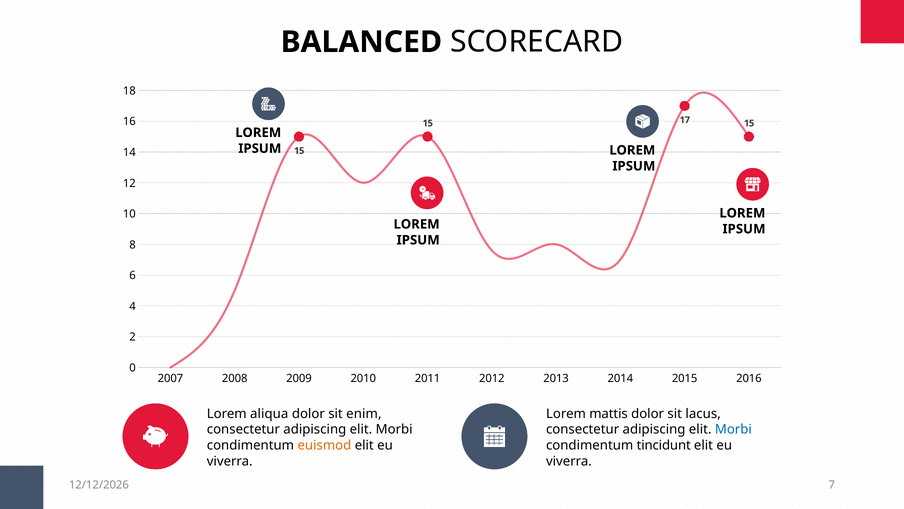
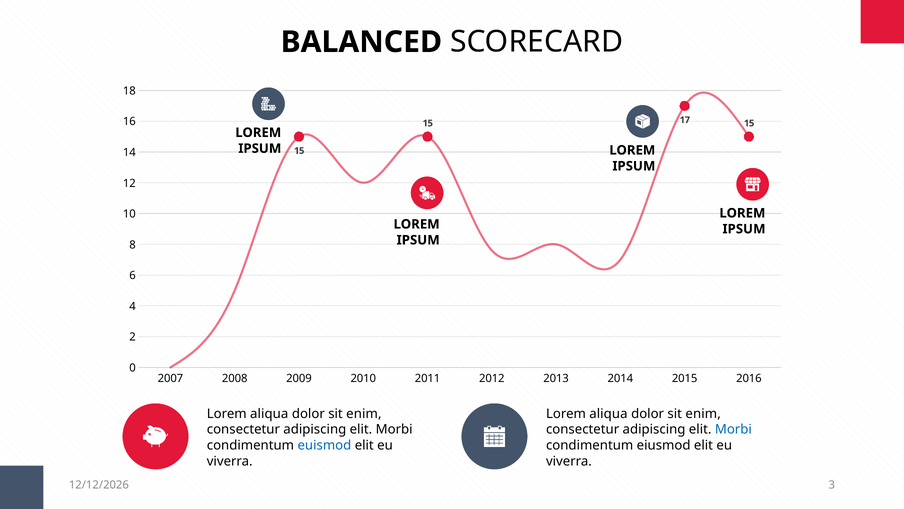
mattis at (609, 413): mattis -> aliqua
lacus at (703, 413): lacus -> enim
euismod colour: orange -> blue
tincidunt: tincidunt -> eiusmod
7: 7 -> 3
